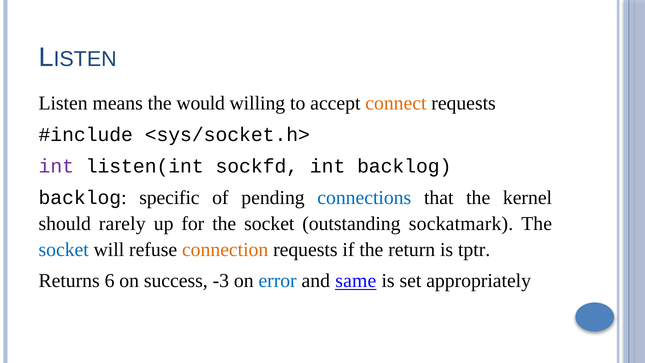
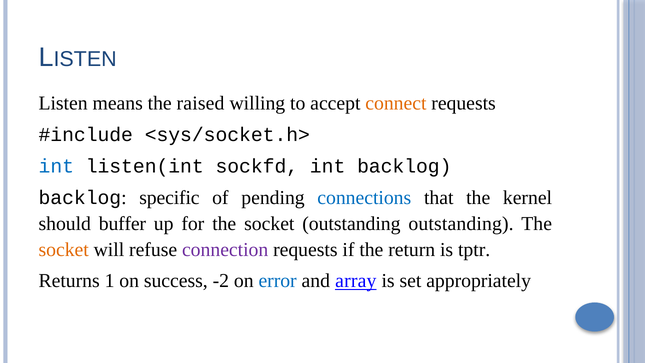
would: would -> raised
int at (56, 166) colour: purple -> blue
rarely: rarely -> buffer
outstanding sockatmark: sockatmark -> outstanding
socket at (64, 249) colour: blue -> orange
connection colour: orange -> purple
6: 6 -> 1
-3: -3 -> -2
same: same -> array
